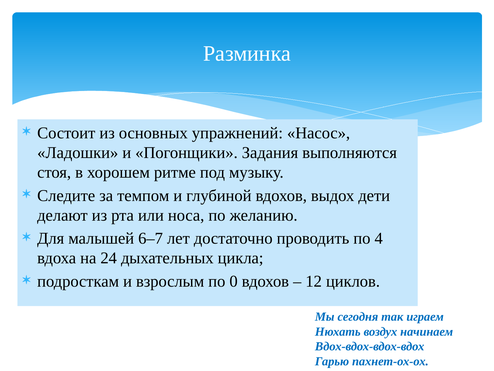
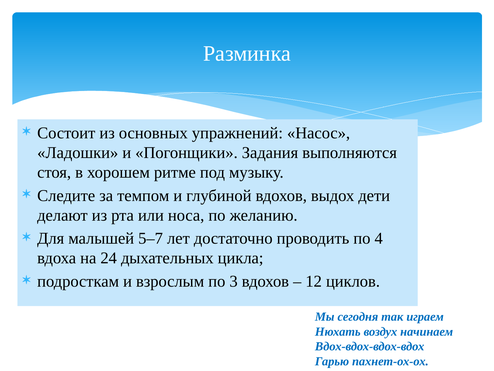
6–7: 6–7 -> 5–7
0: 0 -> 3
